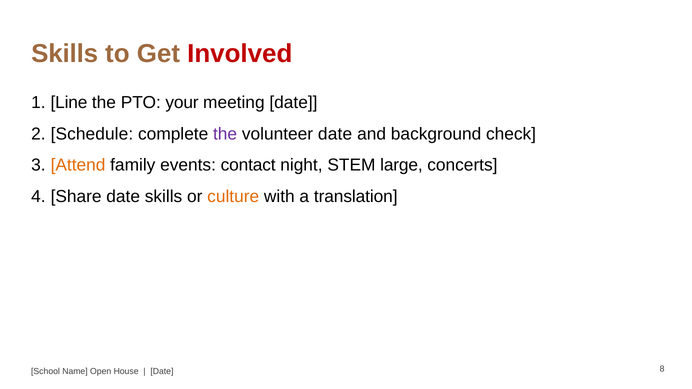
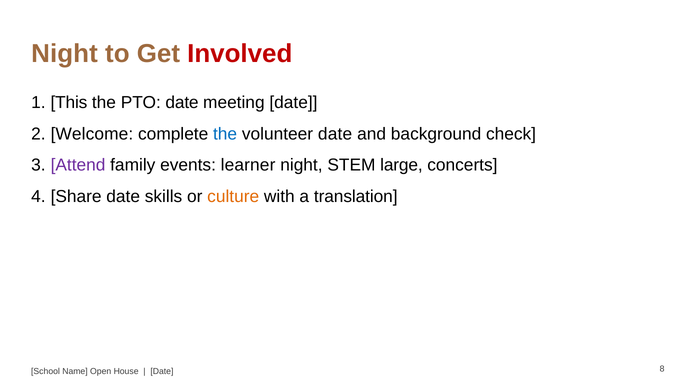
Skills at (65, 54): Skills -> Night
Line: Line -> This
PTO your: your -> date
Schedule: Schedule -> Welcome
the at (225, 134) colour: purple -> blue
Attend colour: orange -> purple
contact: contact -> learner
